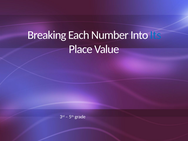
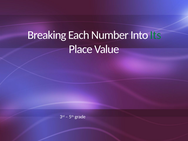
Its colour: blue -> green
